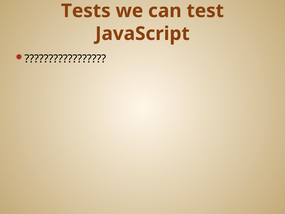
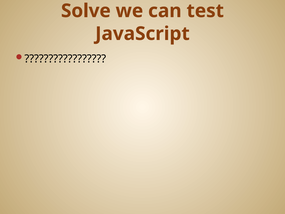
Tests: Tests -> Solve
